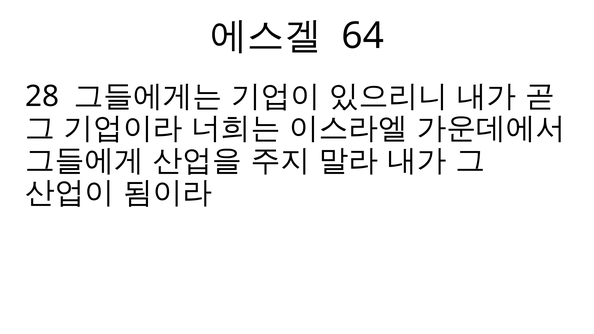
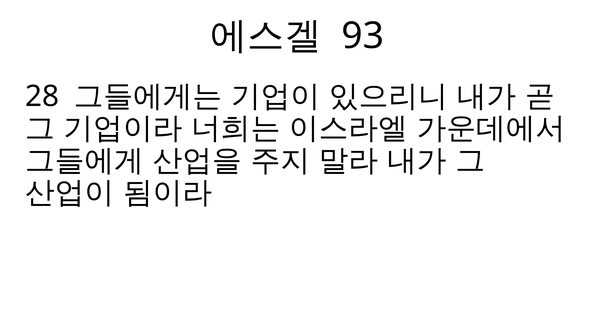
64: 64 -> 93
